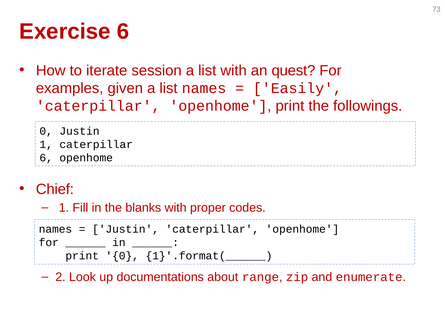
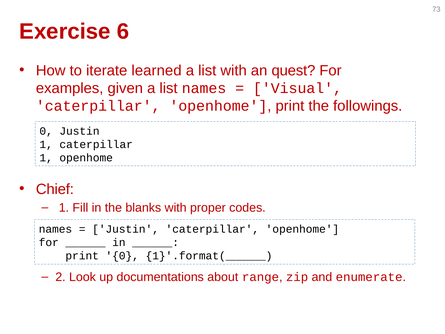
session: session -> learned
Easily: Easily -> Visual
6 at (46, 158): 6 -> 1
